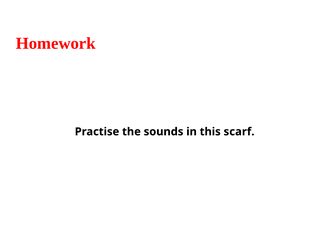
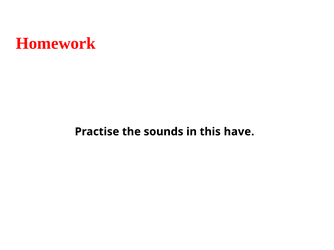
scarf: scarf -> have
